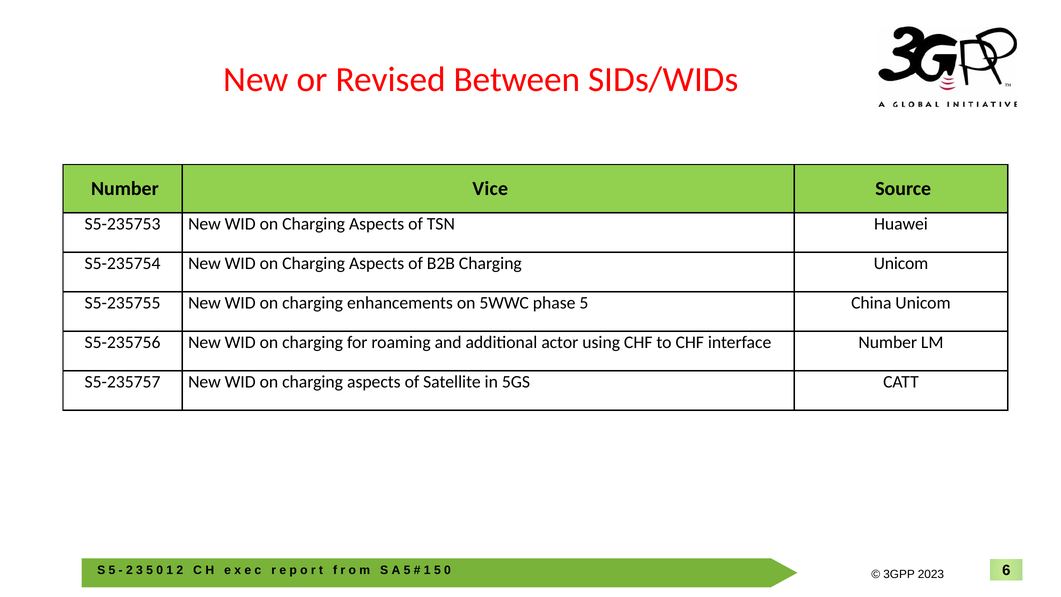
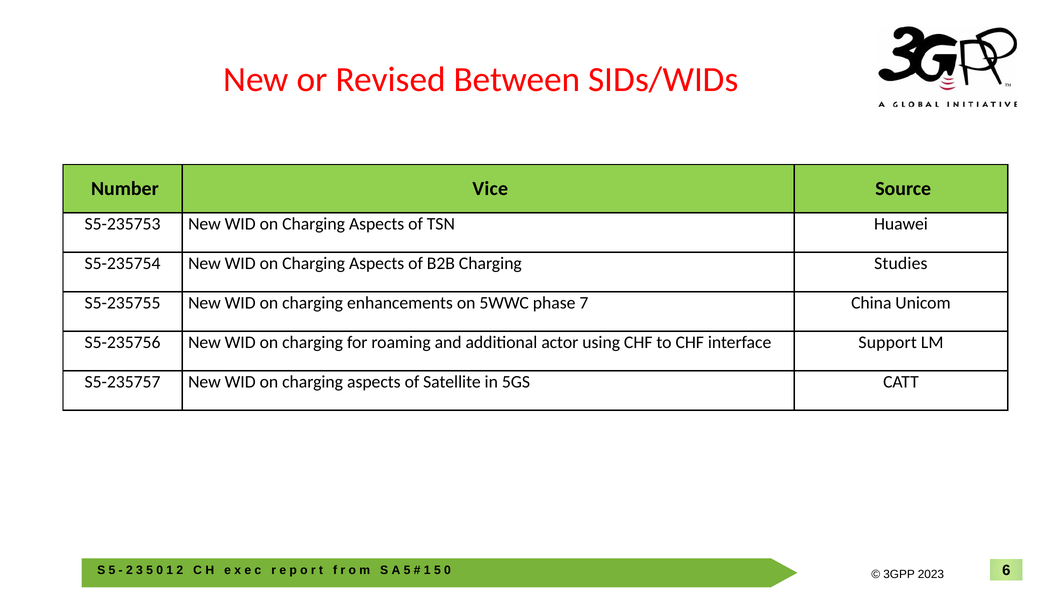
Charging Unicom: Unicom -> Studies
5 at (584, 303): 5 -> 7
interface Number: Number -> Support
